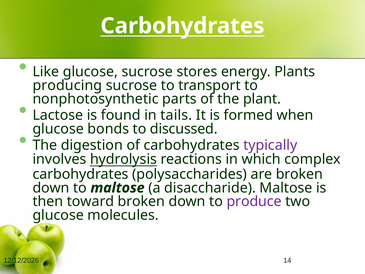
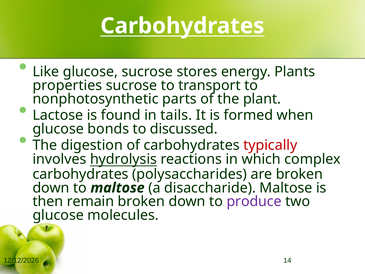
producing: producing -> properties
typically colour: purple -> red
toward: toward -> remain
